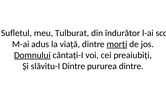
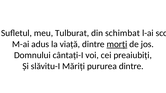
îndurător: îndurător -> schimbat
Domnului underline: present -> none
slăvitu-I Dintre: Dintre -> Măriți
